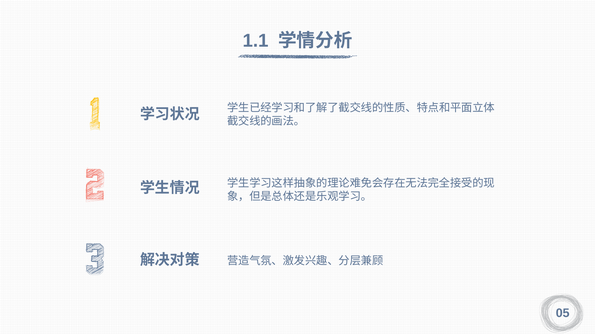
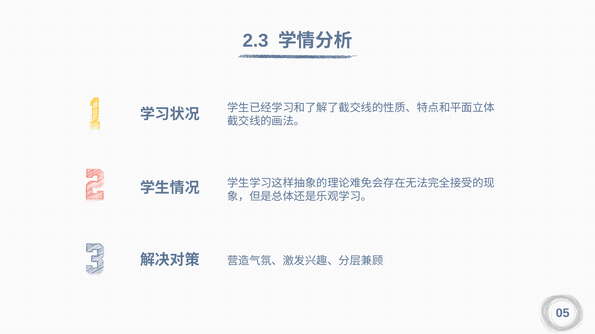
1.1: 1.1 -> 2.3
